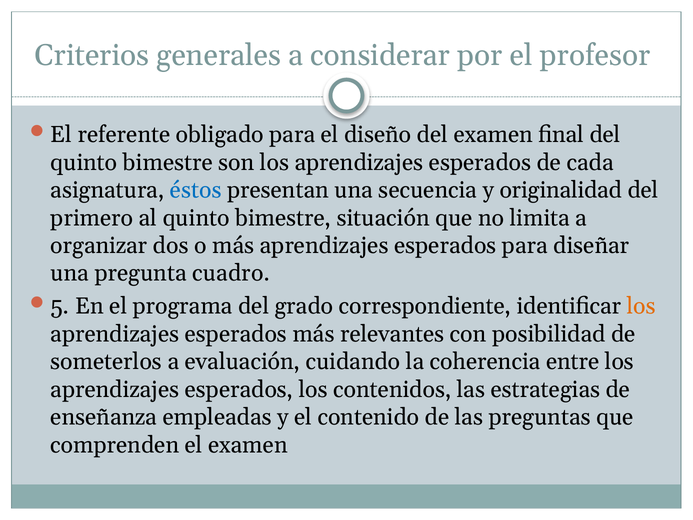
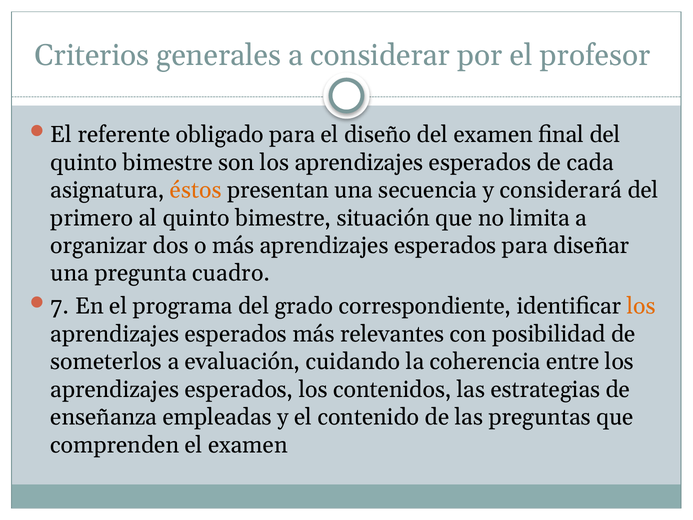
éstos colour: blue -> orange
originalidad: originalidad -> considerará
5: 5 -> 7
